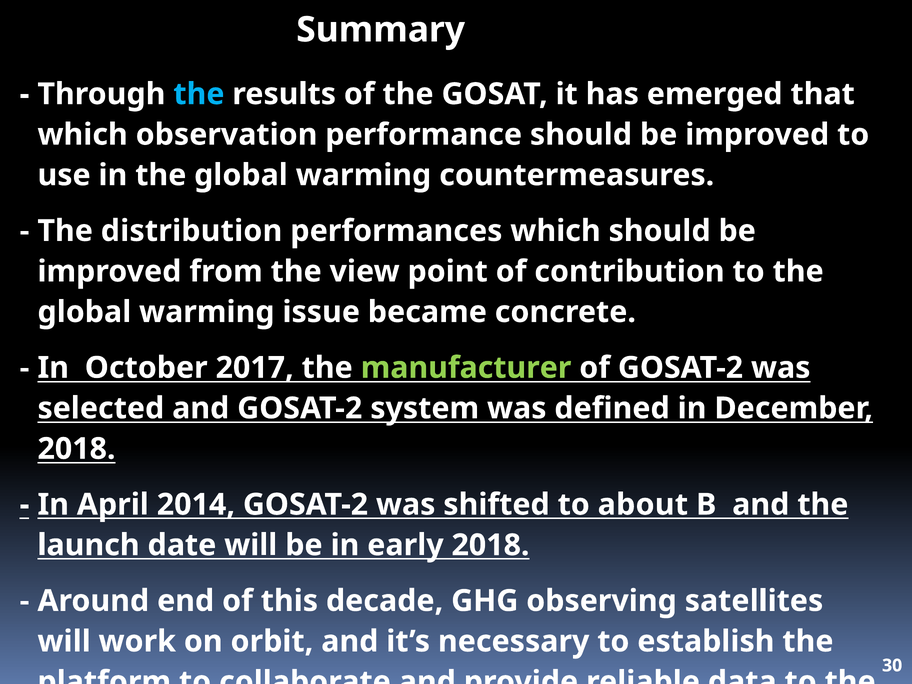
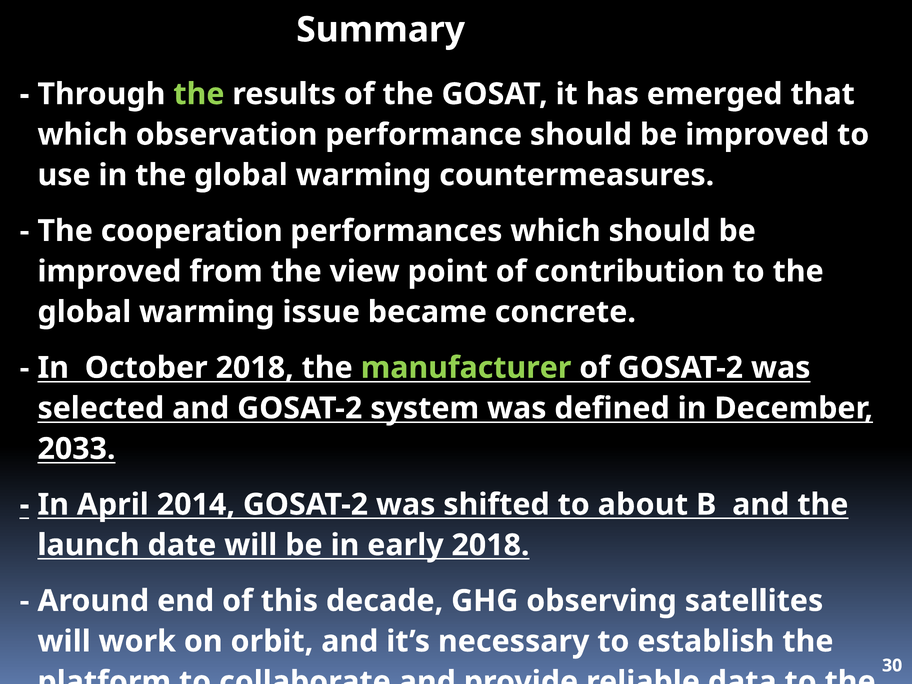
the at (199, 94) colour: light blue -> light green
distribution: distribution -> cooperation
October 2017: 2017 -> 2018
2018 at (76, 449): 2018 -> 2033
